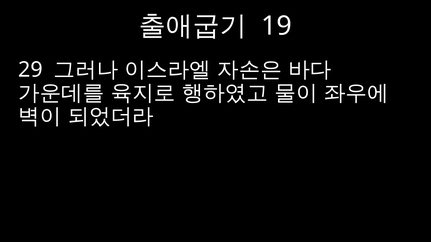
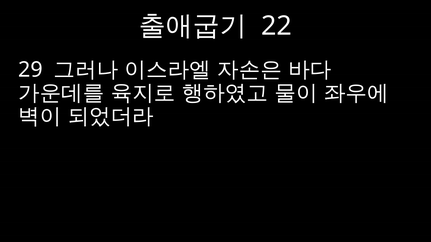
19: 19 -> 22
